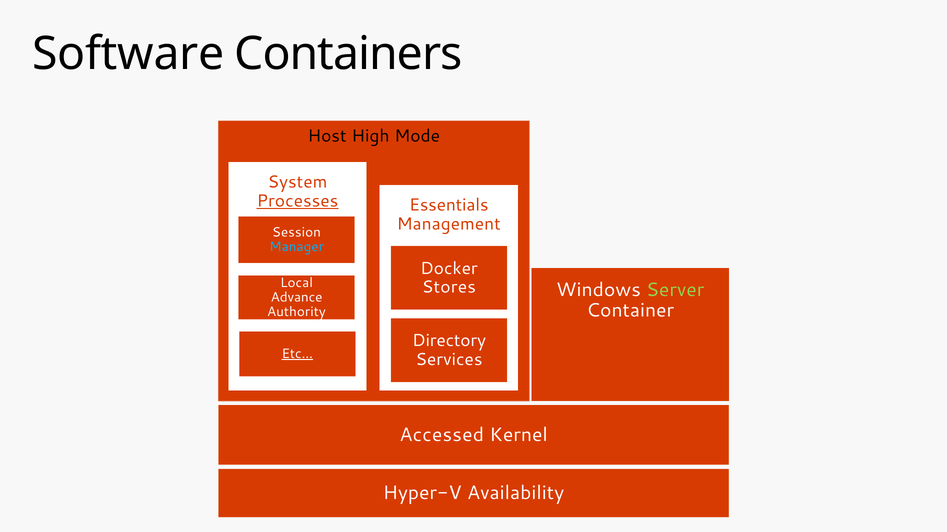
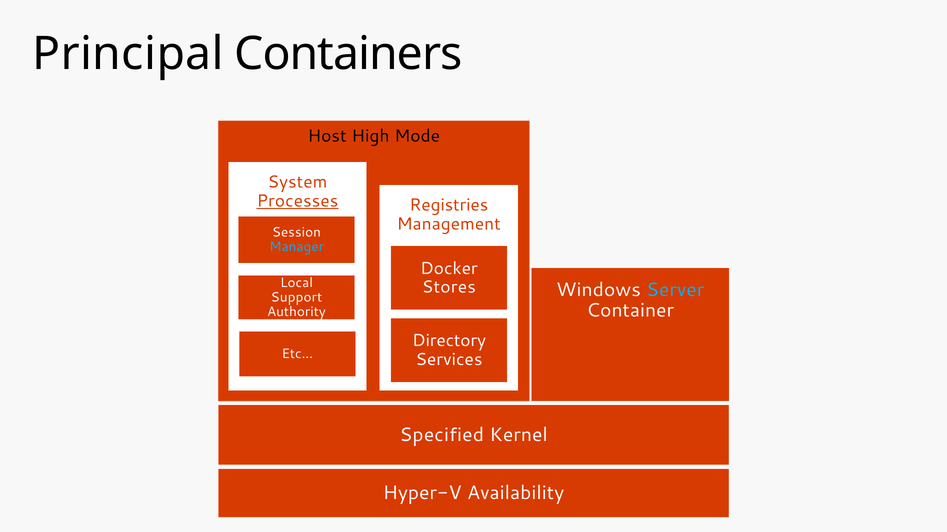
Software: Software -> Principal
Essentials: Essentials -> Registries
Server colour: light green -> light blue
Advance: Advance -> Support
Etc… underline: present -> none
Accessed: Accessed -> Specified
